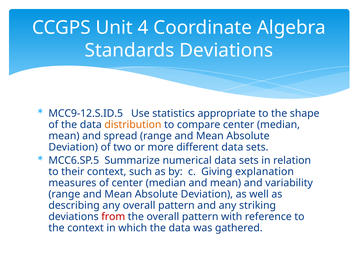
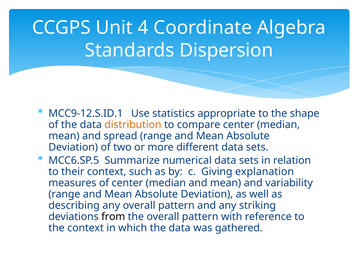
Standards Deviations: Deviations -> Dispersion
MCC9-12.S.ID.5: MCC9-12.S.ID.5 -> MCC9-12.S.ID.1
from colour: red -> black
